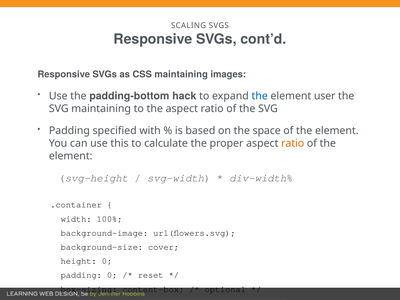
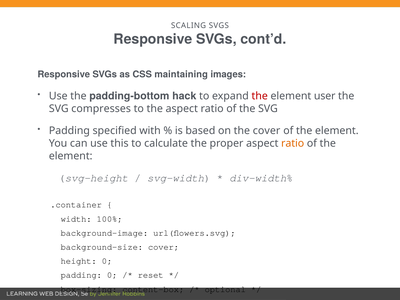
the at (260, 96) colour: blue -> red
SVG maintaining: maintaining -> compresses
the space: space -> cover
